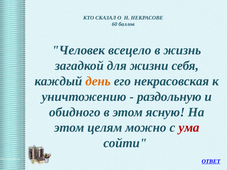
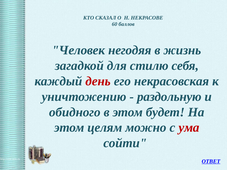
всецело: всецело -> негодяя
жизни: жизни -> стилю
день colour: orange -> red
ясную: ясную -> будет
